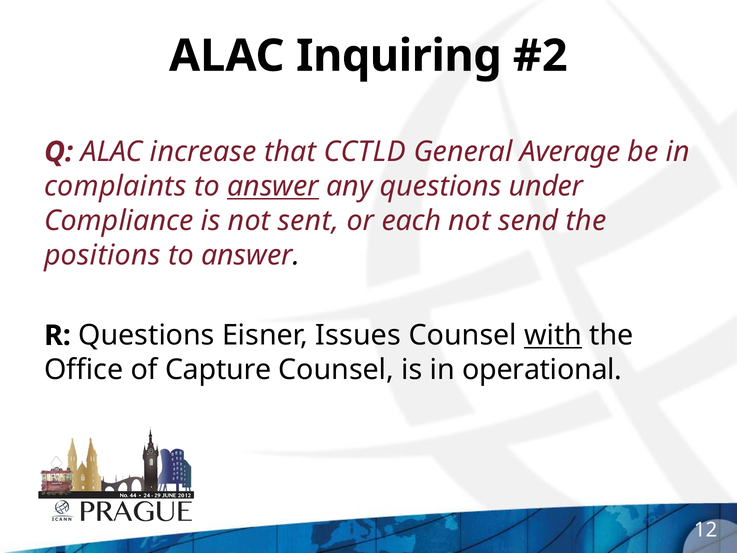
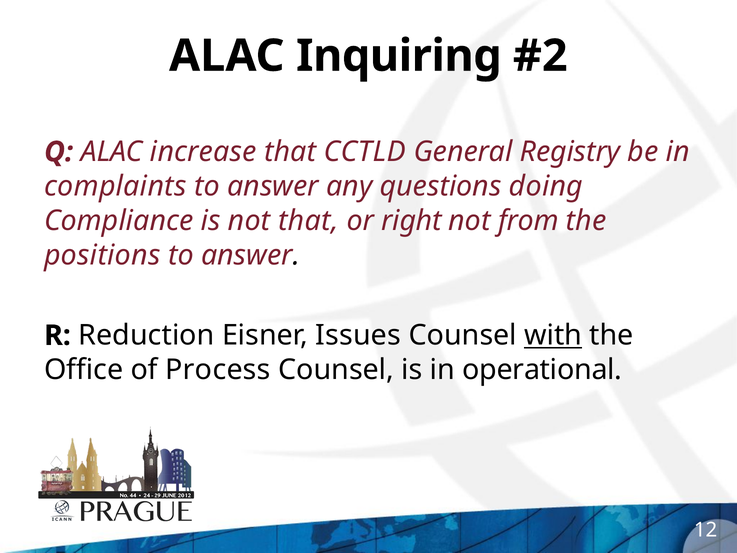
Average: Average -> Registry
answer at (273, 186) underline: present -> none
under: under -> doing
not sent: sent -> that
each: each -> right
send: send -> from
R Questions: Questions -> Reduction
Capture: Capture -> Process
